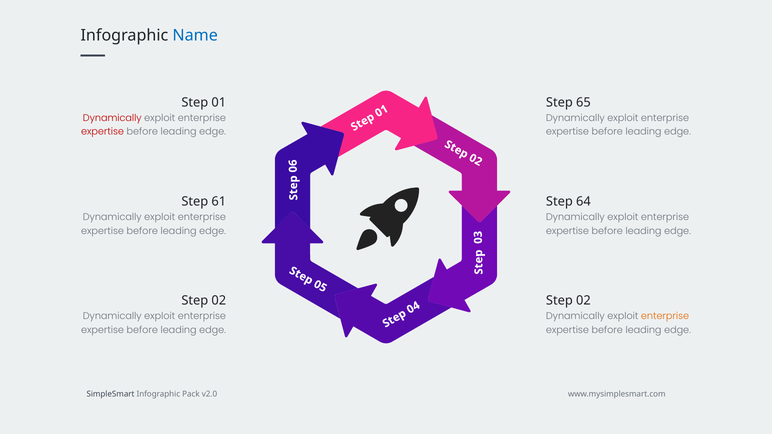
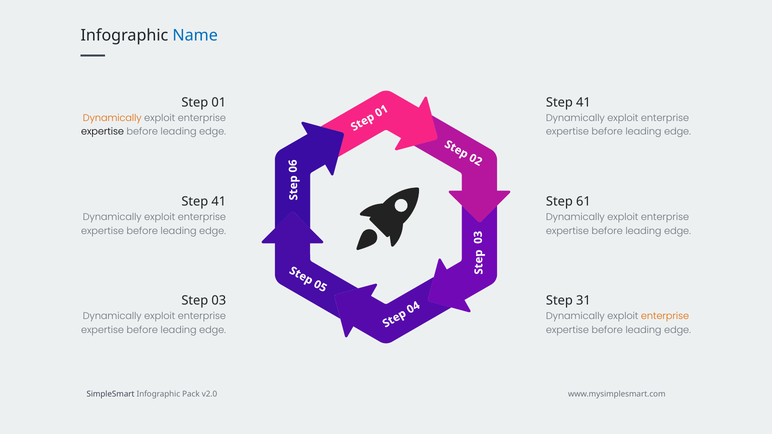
65 at (583, 102): 65 -> 41
Dynamically at (112, 118) colour: red -> orange
expertise at (102, 132) colour: red -> black
61 at (219, 202): 61 -> 41
64: 64 -> 61
02 at (219, 301): 02 -> 03
02 at (583, 301): 02 -> 31
